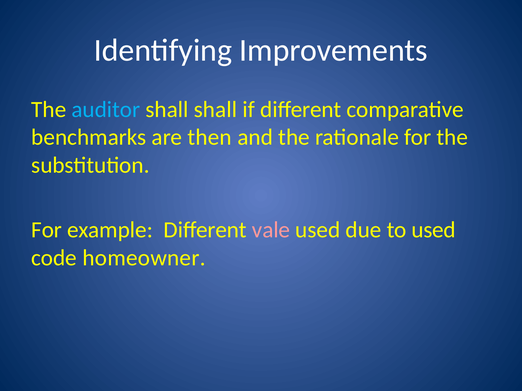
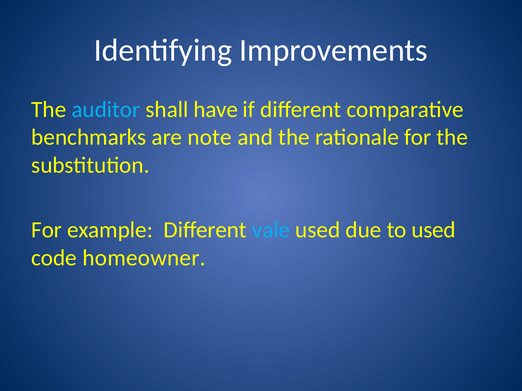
shall shall: shall -> have
then: then -> note
vale colour: pink -> light blue
